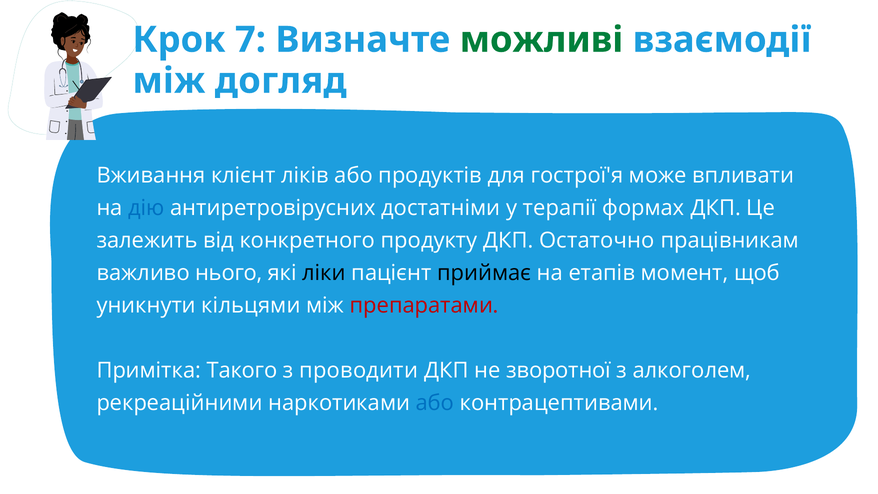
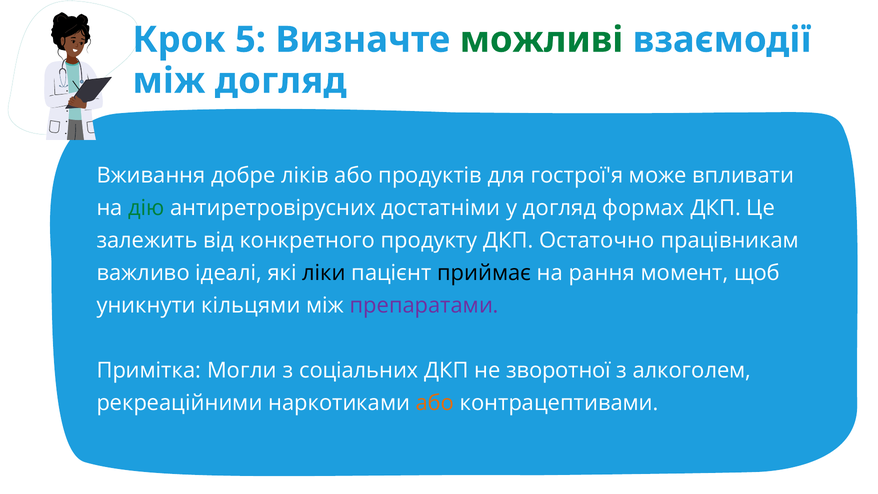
7: 7 -> 5
клієнт: клієнт -> добре
дію colour: blue -> green
у терапії: терапії -> догляд
нього: нього -> ідеалі
етапів: етапів -> рання
препаратами colour: red -> purple
Такого: Такого -> Могли
проводити: проводити -> соціальних
або at (435, 403) colour: blue -> orange
